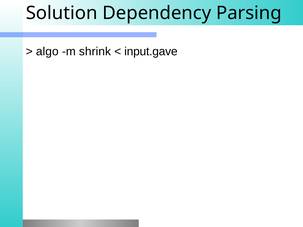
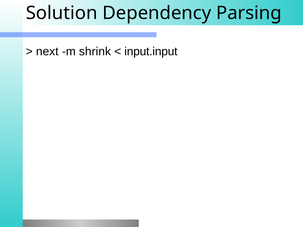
algo: algo -> next
input.gave: input.gave -> input.input
